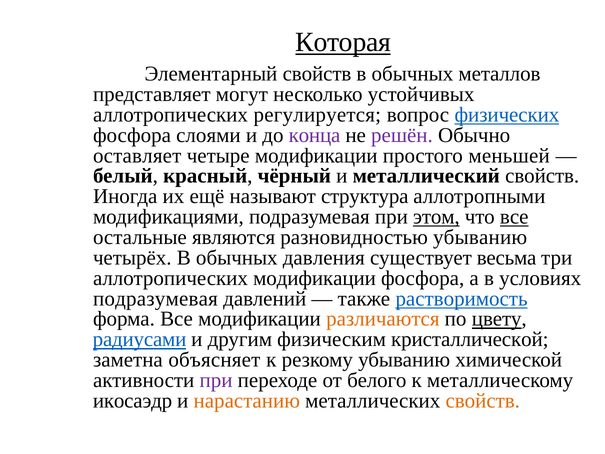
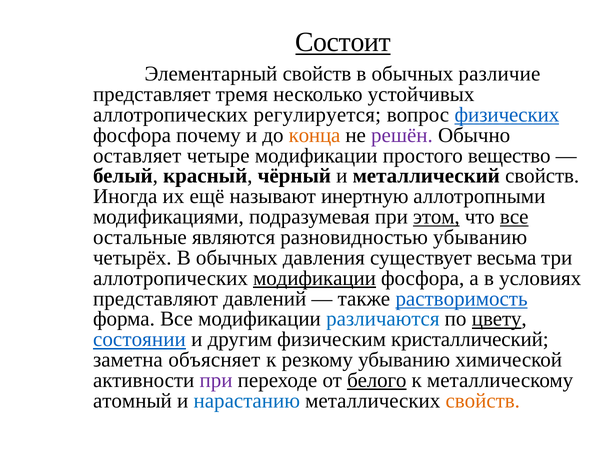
Которая: Которая -> Состоит
металлов: металлов -> различие
могут: могут -> тремя
слоями: слоями -> почему
конца colour: purple -> orange
меньшей: меньшей -> вещество
структура: структура -> инертную
модификации at (315, 278) underline: none -> present
подразумевая at (155, 298): подразумевая -> представляют
различаются colour: orange -> blue
радиусами: радиусами -> состоянии
кристаллической: кристаллической -> кристаллический
белого underline: none -> present
икосаэдр: икосаэдр -> атомный
нарастанию colour: orange -> blue
